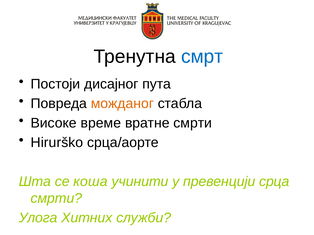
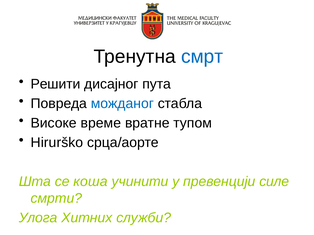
Постоји: Постоји -> Решити
можданог colour: orange -> blue
вратне смрти: смрти -> тупом
срца: срца -> силе
